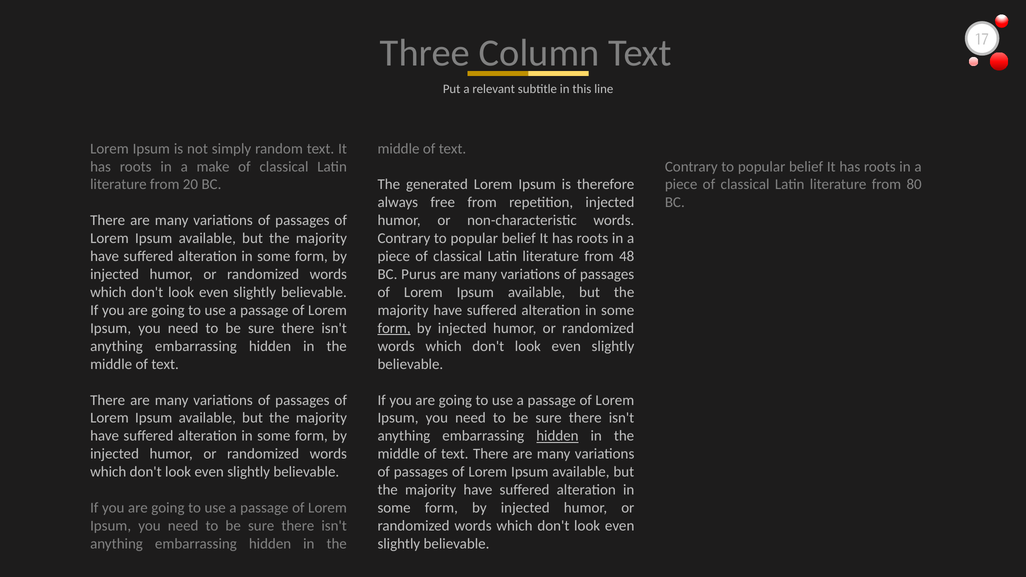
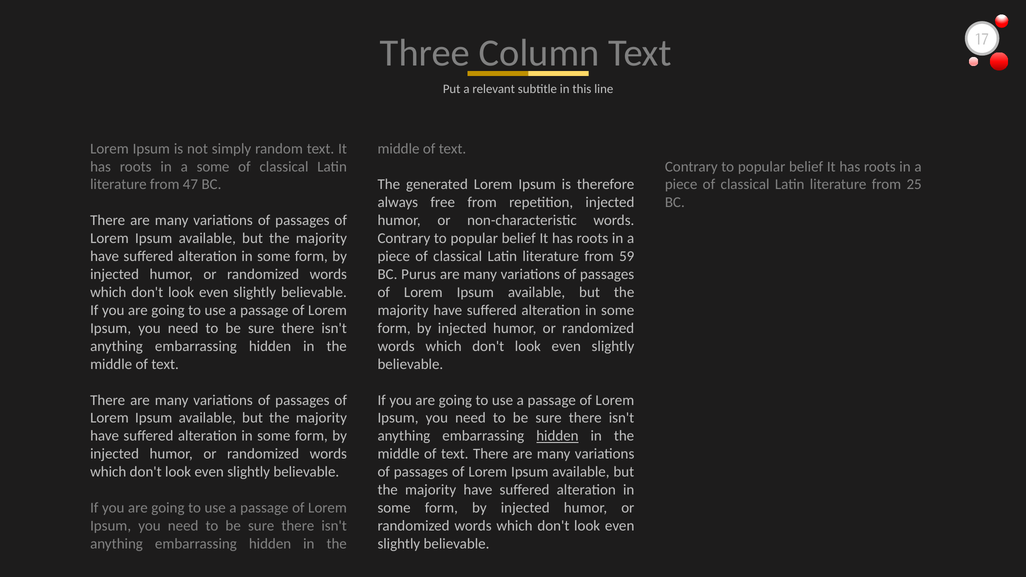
a make: make -> some
20: 20 -> 47
80: 80 -> 25
48: 48 -> 59
form at (394, 328) underline: present -> none
